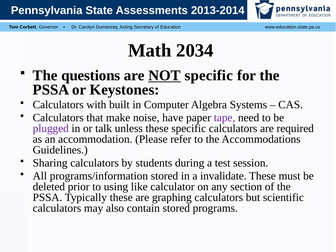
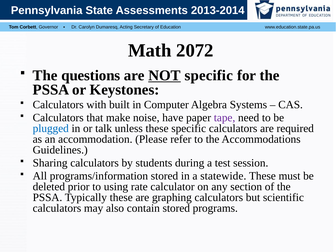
2034: 2034 -> 2072
plugged colour: purple -> blue
invalidate: invalidate -> statewide
like: like -> rate
